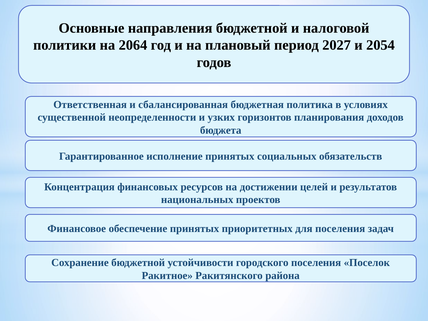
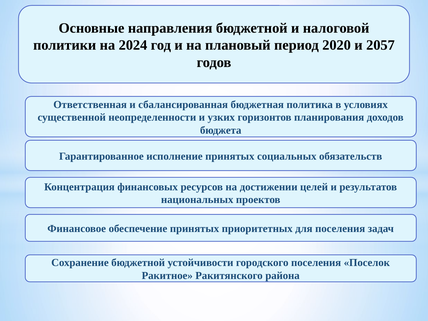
2064: 2064 -> 2024
2027: 2027 -> 2020
2054: 2054 -> 2057
